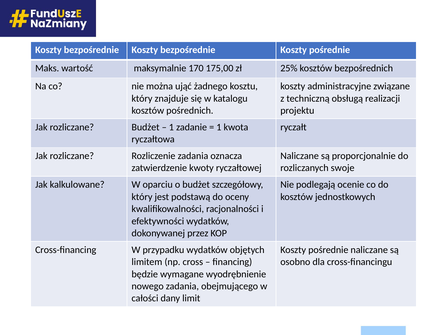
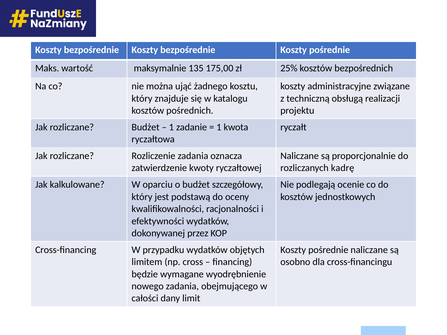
170: 170 -> 135
swoje: swoje -> kadrę
